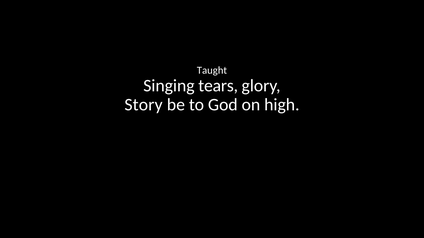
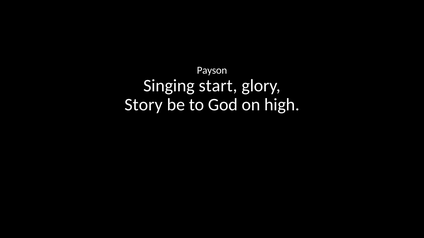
Taught: Taught -> Payson
tears: tears -> start
